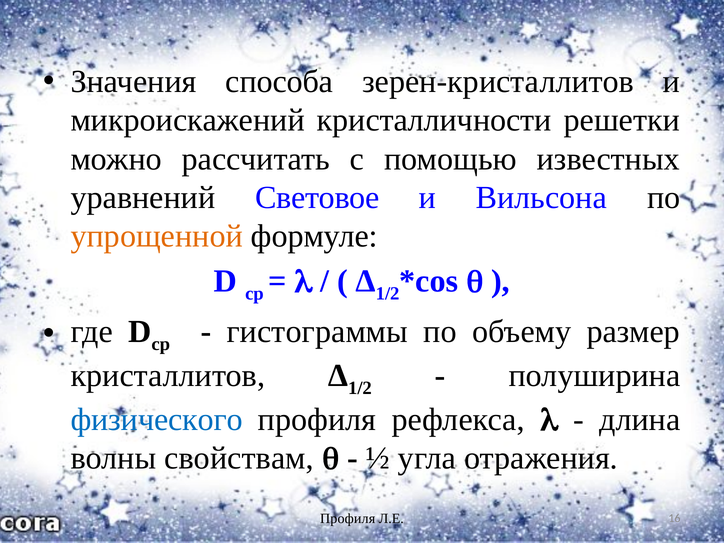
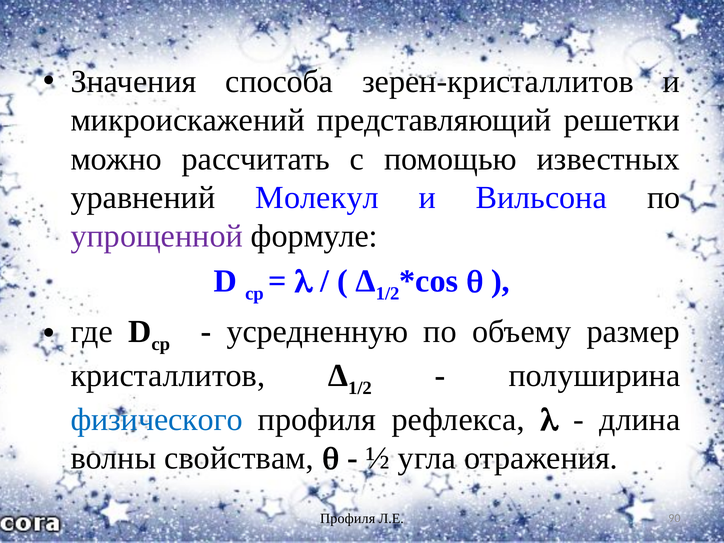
кристалличности: кристалличности -> представляющий
Световое: Световое -> Молекул
упрощенной colour: orange -> purple
гистограммы: гистограммы -> усредненную
16: 16 -> 90
